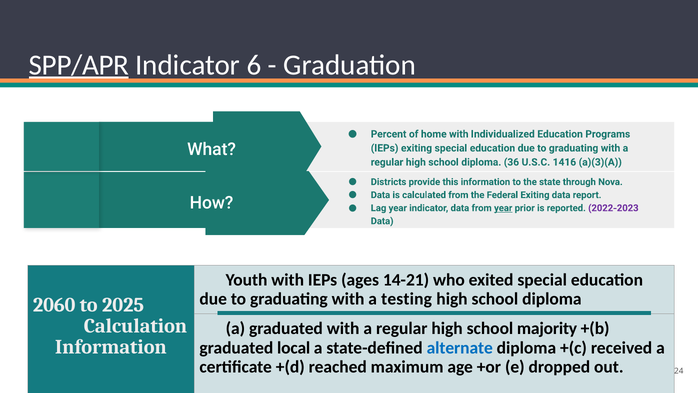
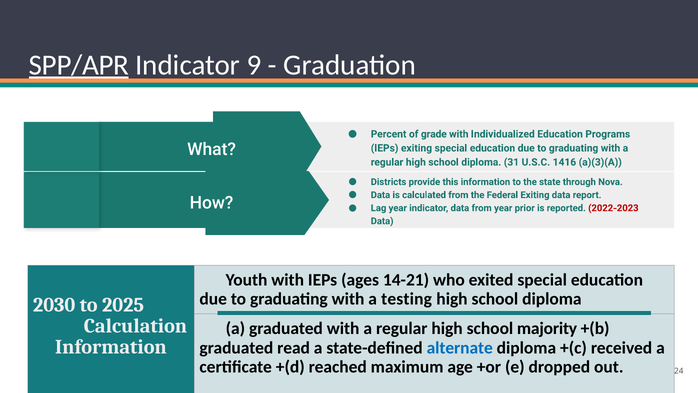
6: 6 -> 9
home: home -> grade
36: 36 -> 31
year at (503, 208) underline: present -> none
2022-2023 colour: purple -> red
2060: 2060 -> 2030
local: local -> read
